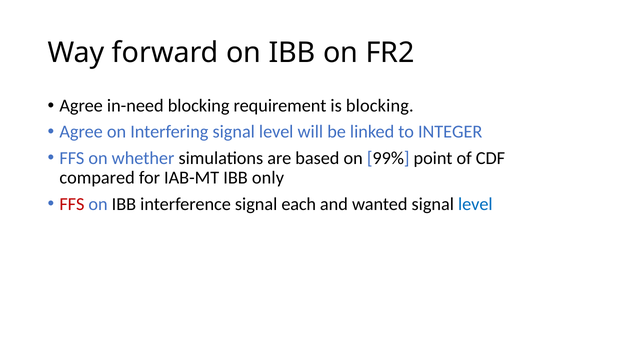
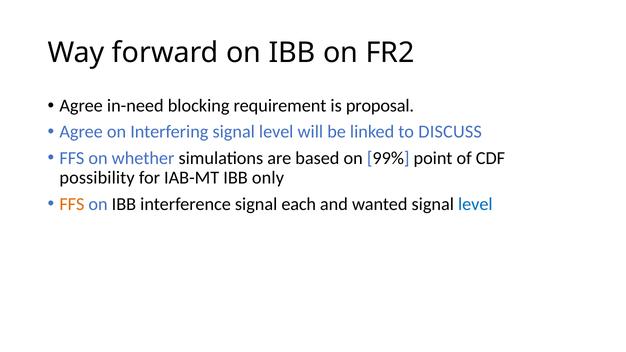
is blocking: blocking -> proposal
INTEGER: INTEGER -> DISCUSS
compared: compared -> possibility
FFS at (72, 204) colour: red -> orange
